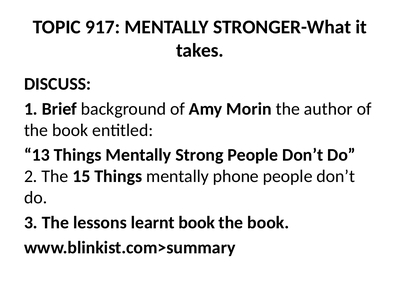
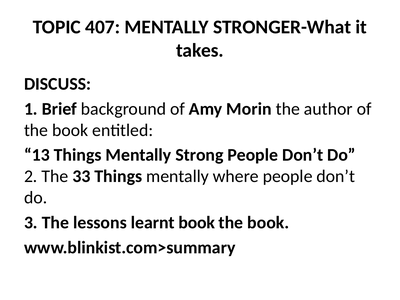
917: 917 -> 407
15: 15 -> 33
phone: phone -> where
